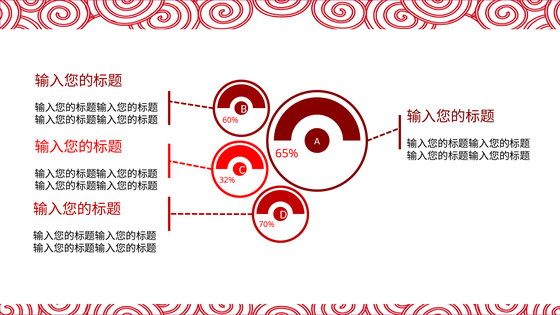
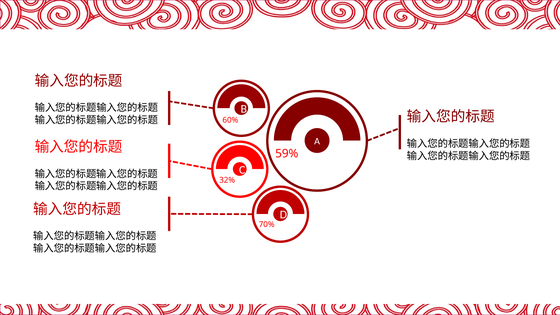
65%: 65% -> 59%
